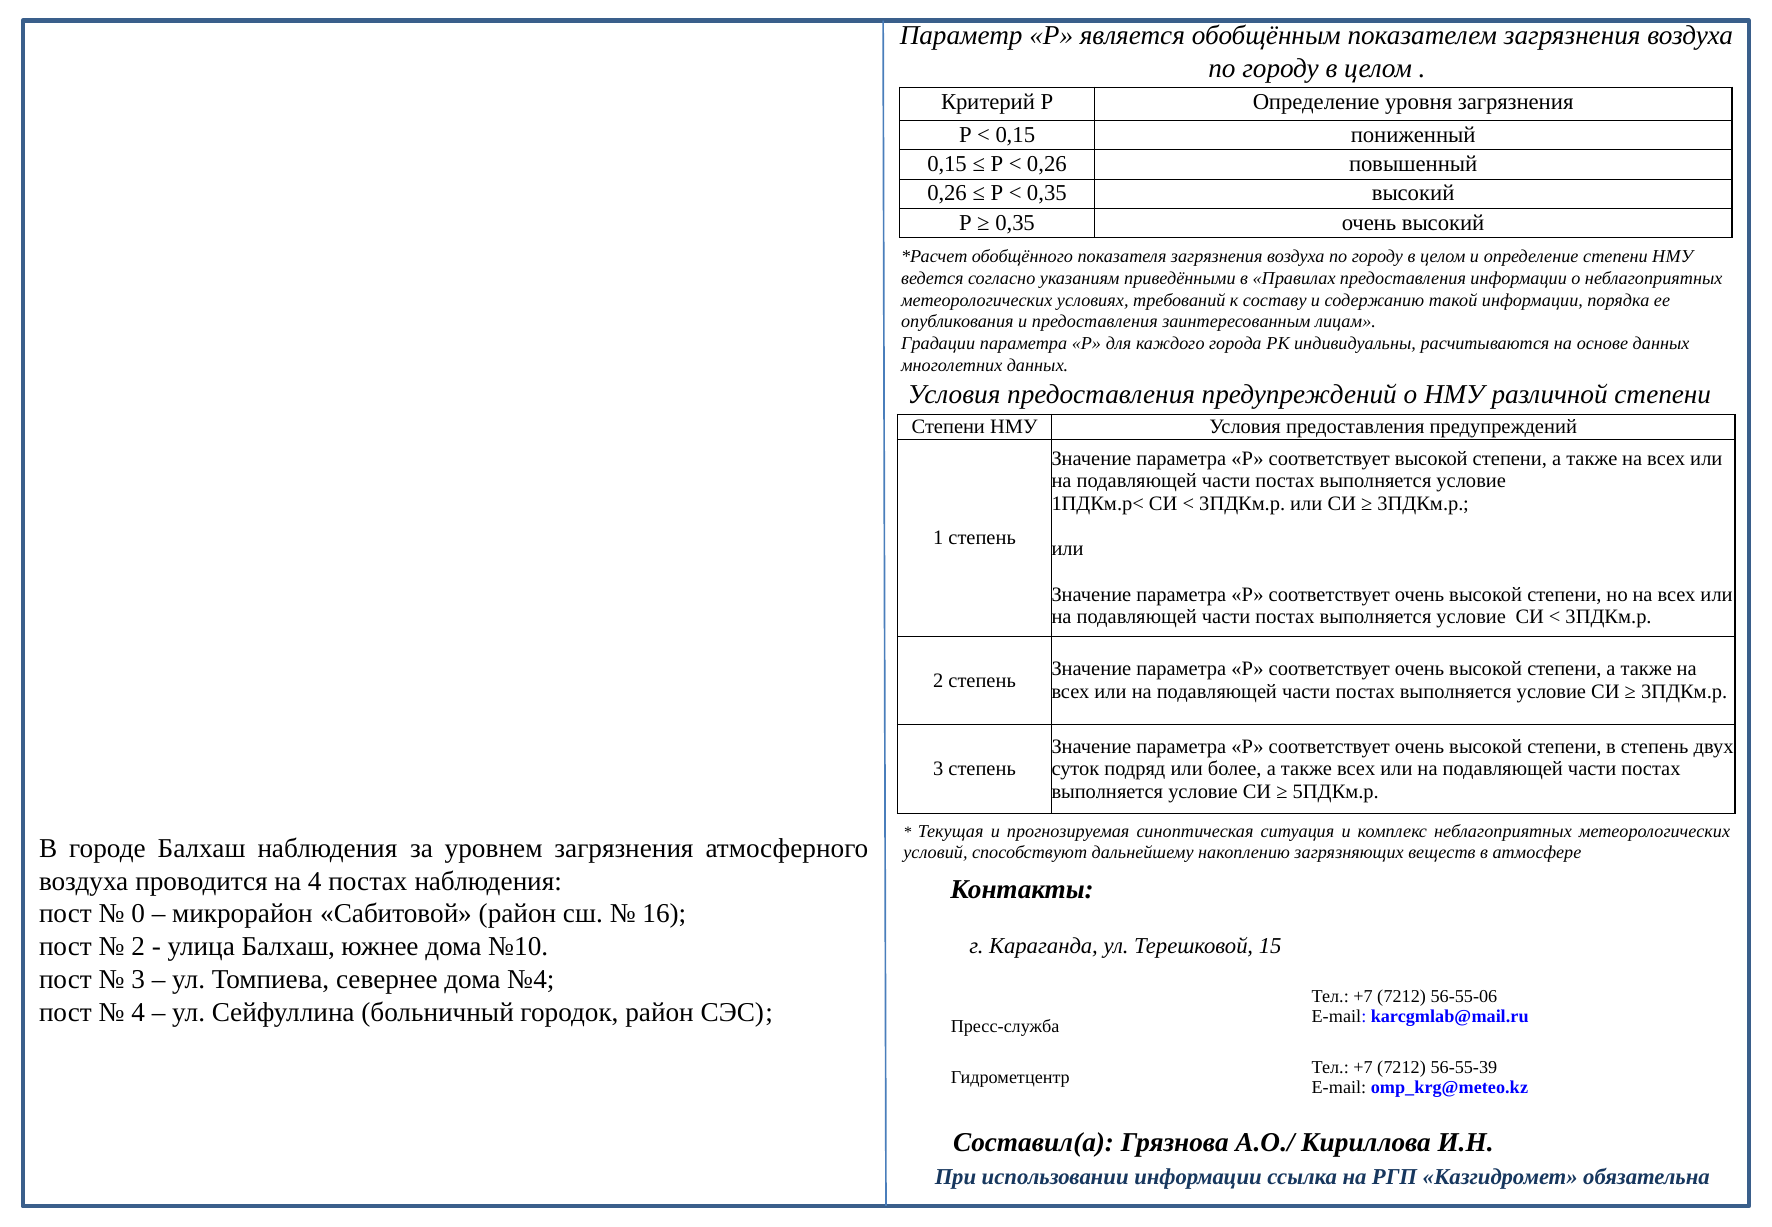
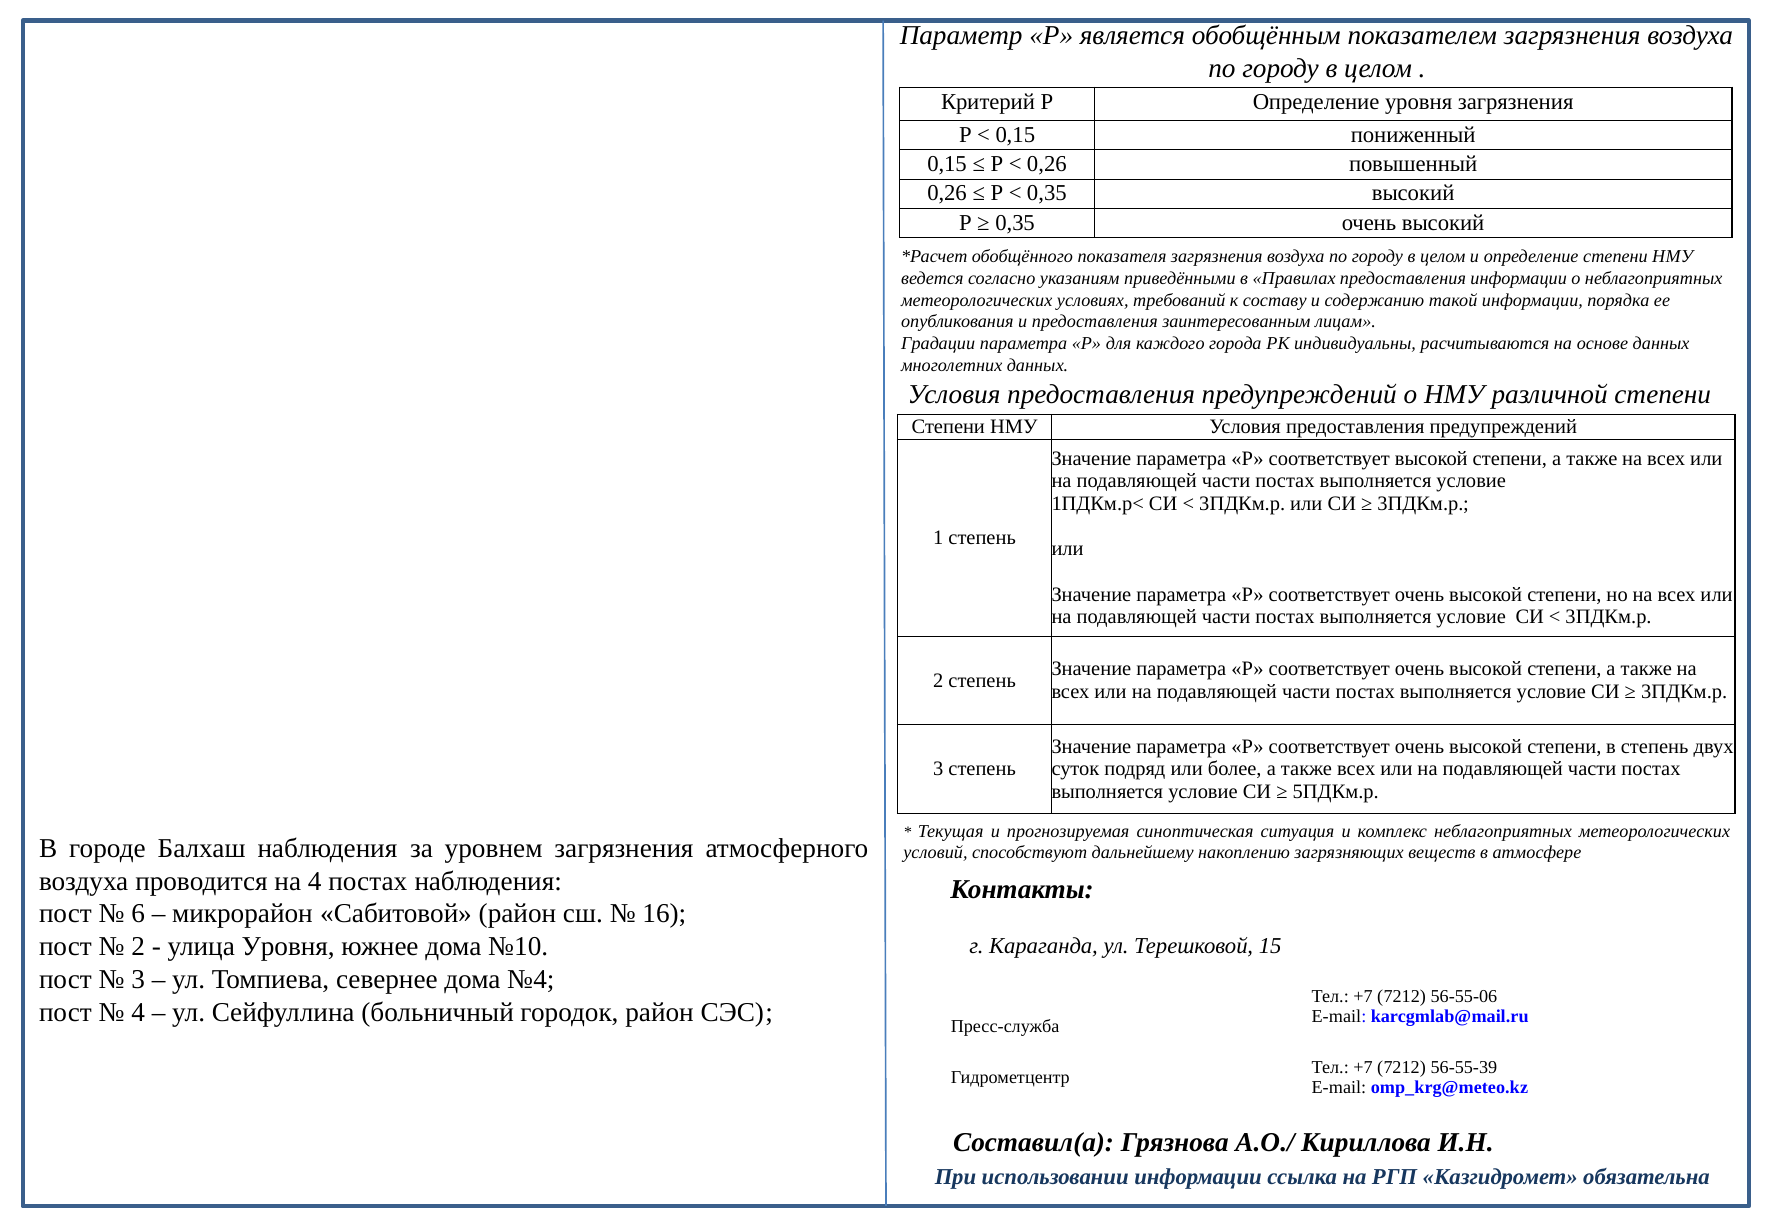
0: 0 -> 6
улица Балхаш: Балхаш -> Уровня
